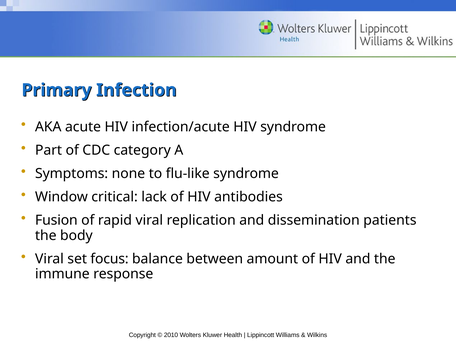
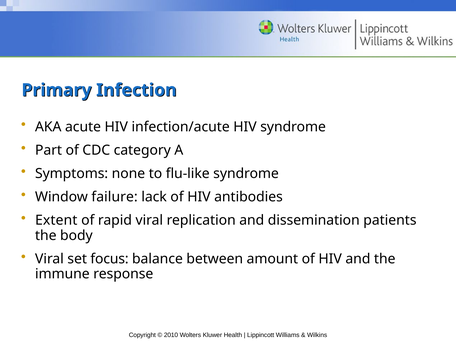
critical: critical -> failure
Fusion: Fusion -> Extent
